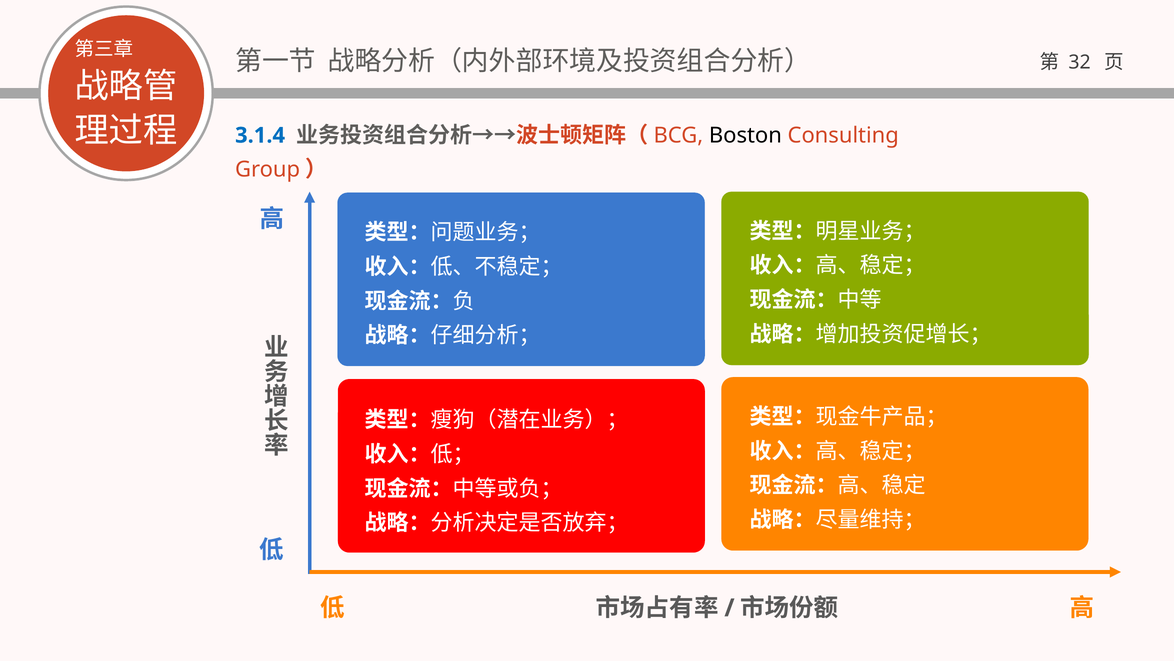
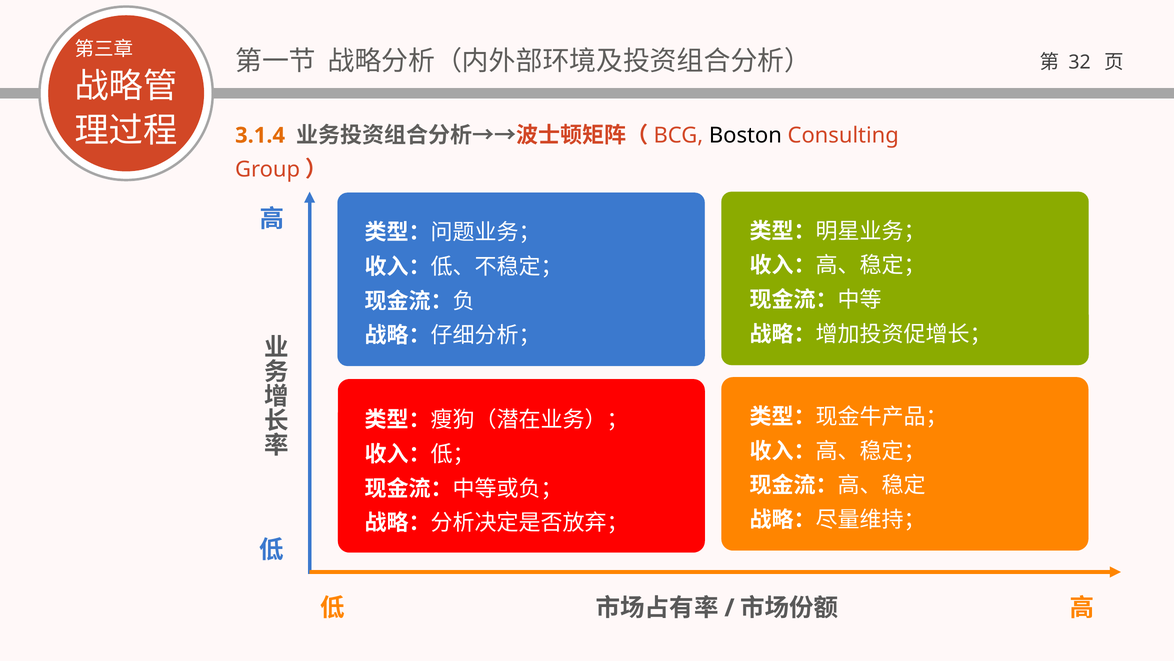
3.1.4 colour: blue -> orange
